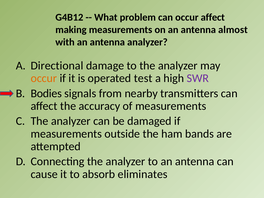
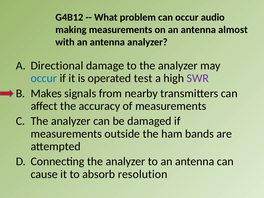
occur affect: affect -> audio
occur at (44, 78) colour: orange -> blue
Bodies: Bodies -> Makes
eliminates: eliminates -> resolution
